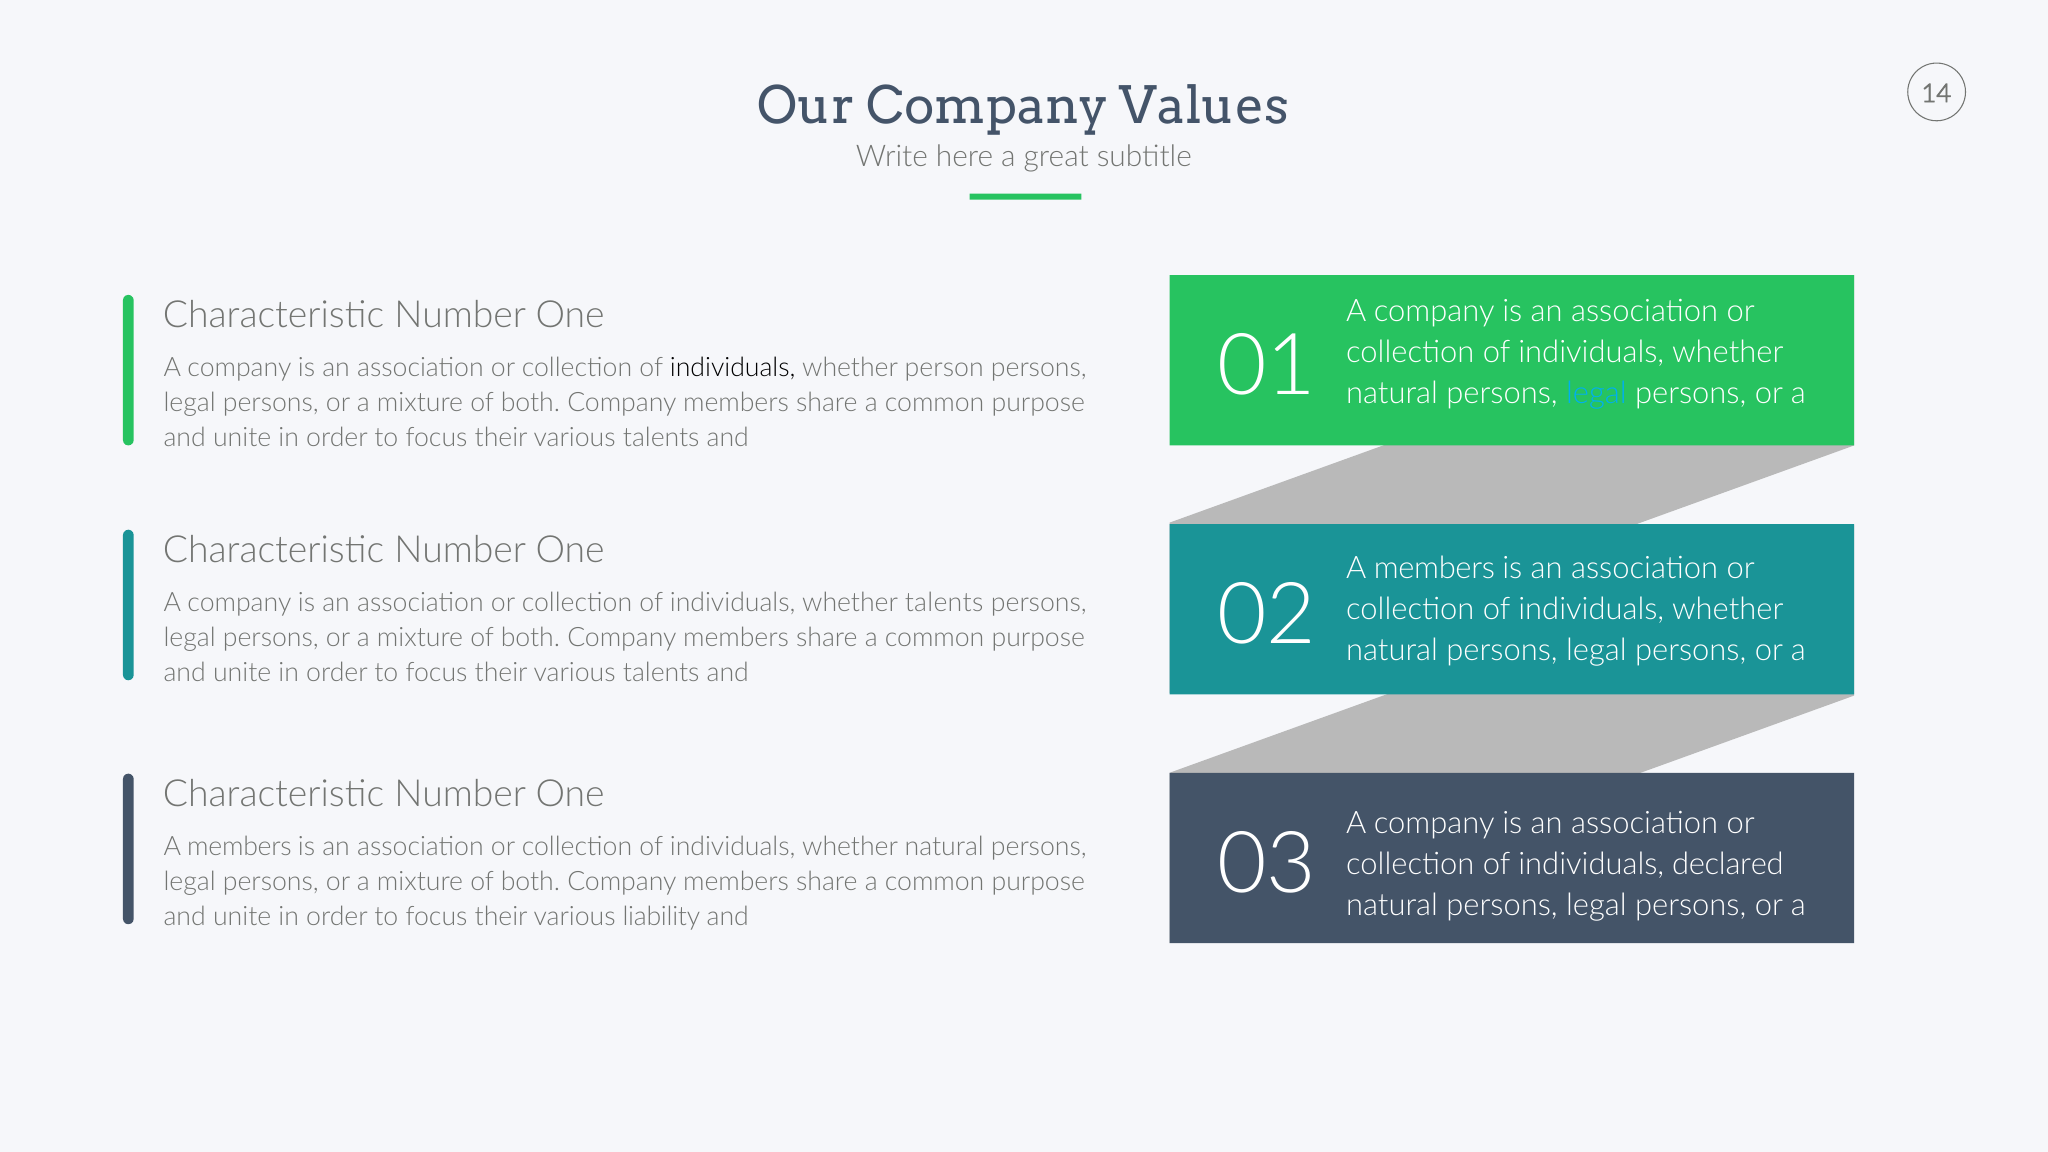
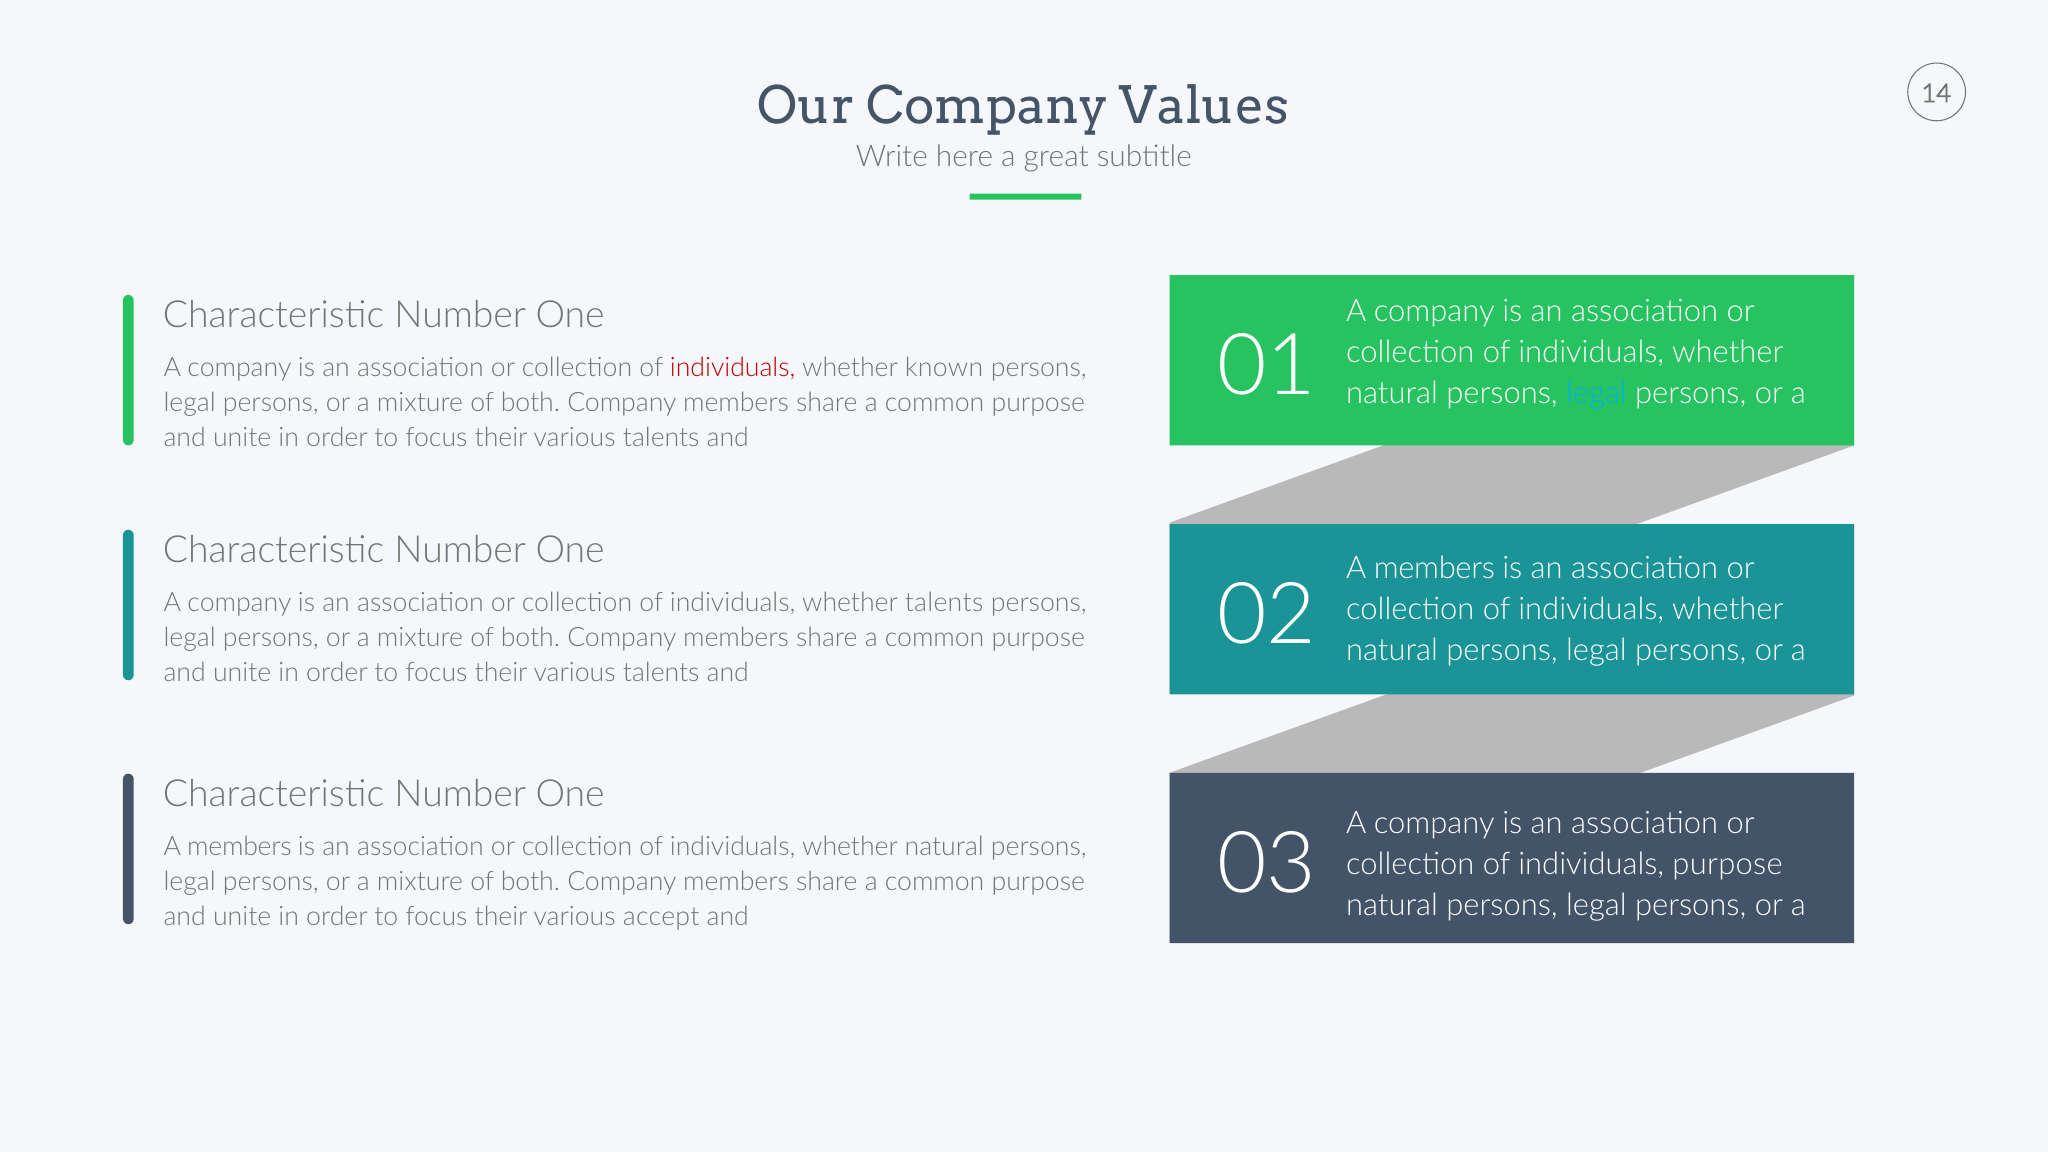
individuals at (733, 368) colour: black -> red
person: person -> known
individuals declared: declared -> purpose
liability: liability -> accept
